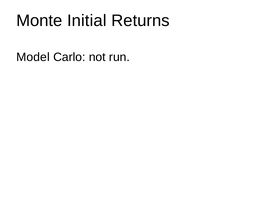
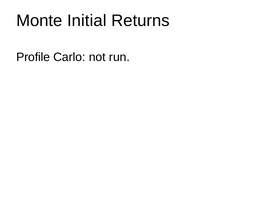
Model: Model -> Profile
